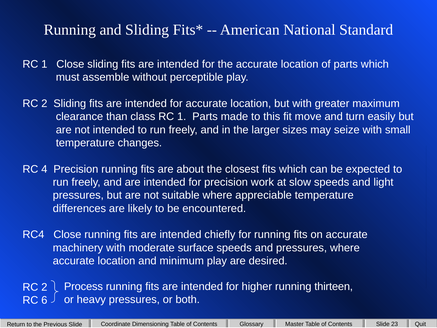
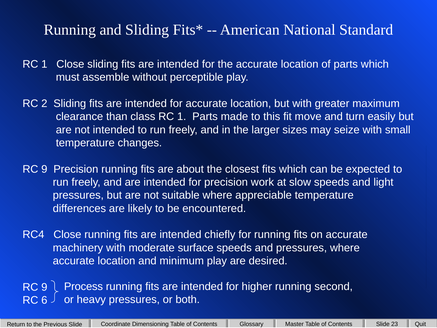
4 at (44, 169): 4 -> 9
thirteen: thirteen -> second
2 at (44, 287): 2 -> 9
